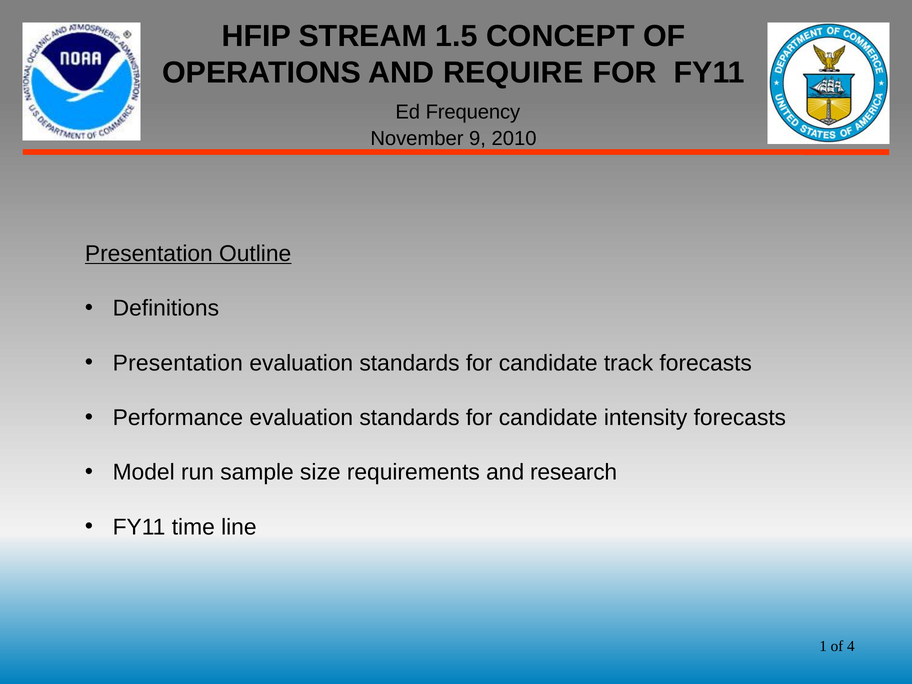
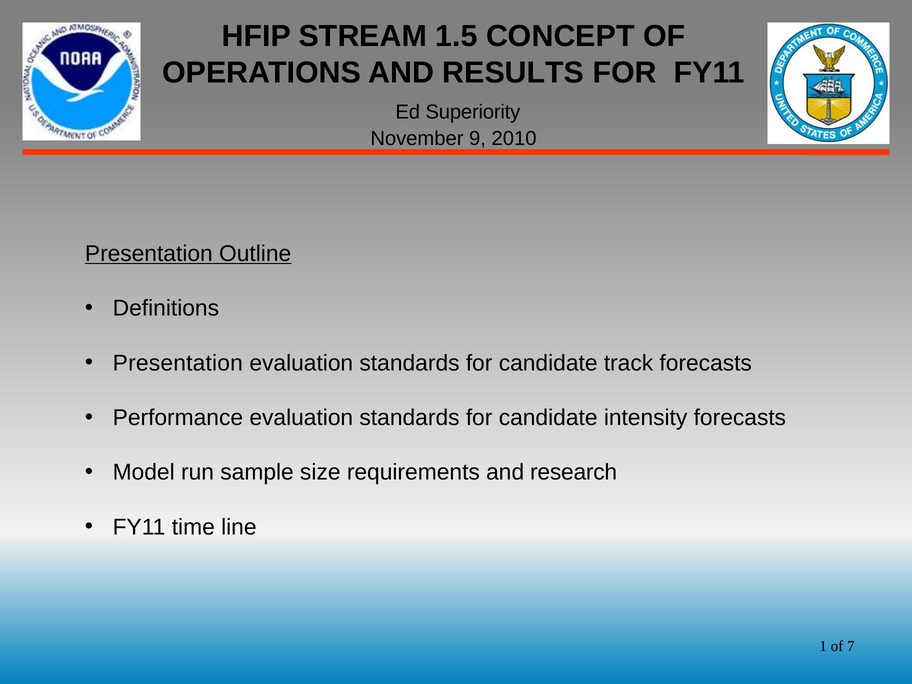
REQUIRE: REQUIRE -> RESULTS
Frequency: Frequency -> Superiority
4: 4 -> 7
